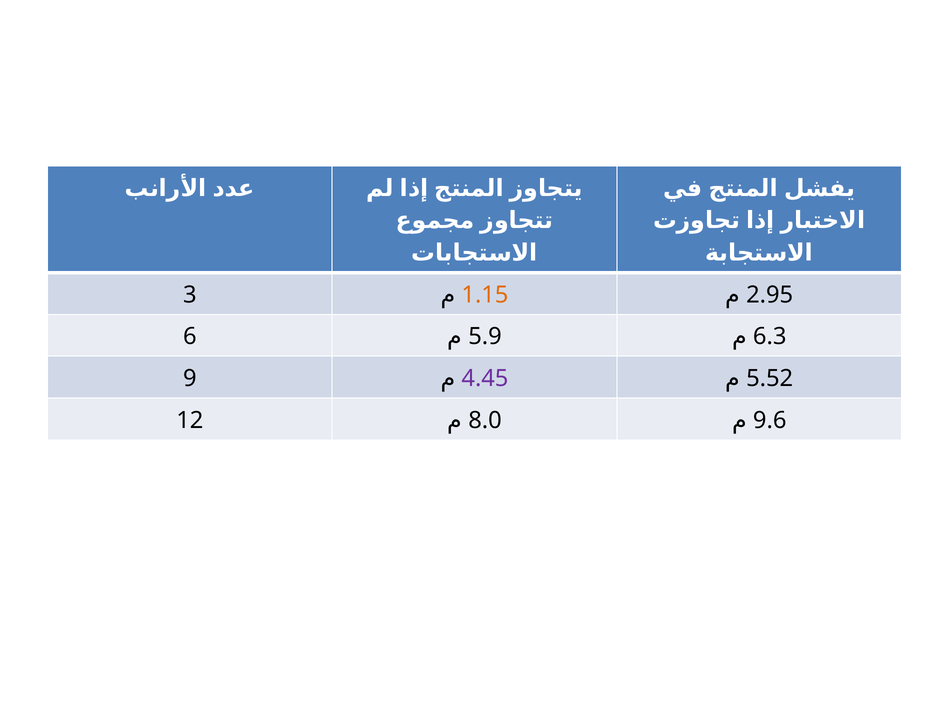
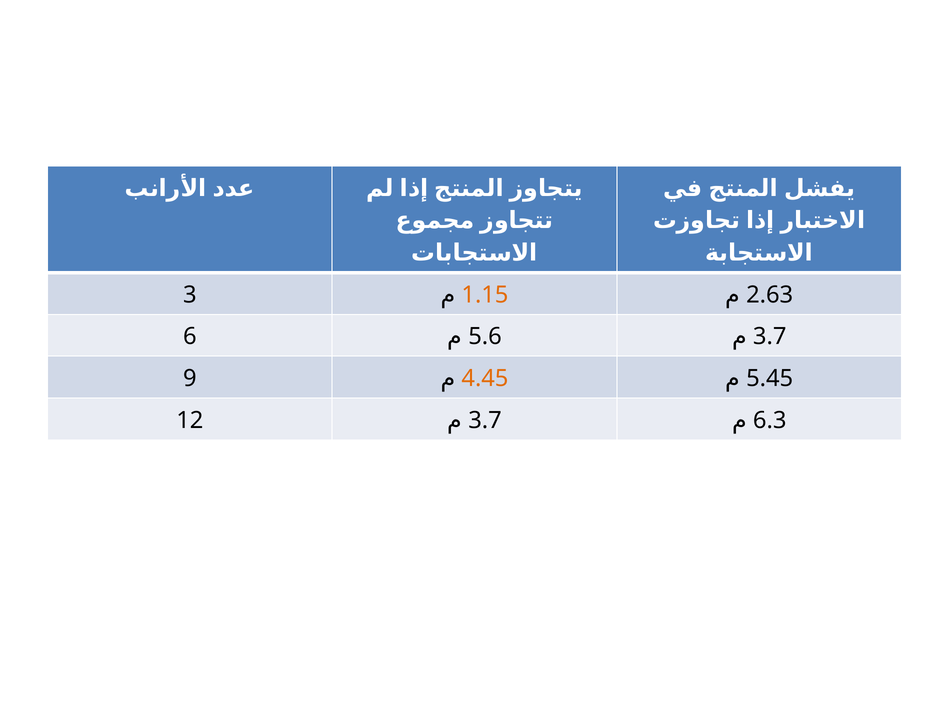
2.95: 2.95 -> 2.63
6.3 at (770, 336): 6.3 -> 3.7
5.9: 5.9 -> 5.6
5.52: 5.52 -> 5.45
4.45 colour: purple -> orange
9.6: 9.6 -> 6.3
12 8.0: 8.0 -> 3.7
